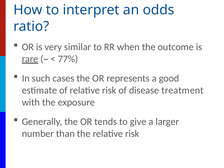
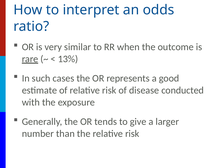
77%: 77% -> 13%
treatment: treatment -> conducted
